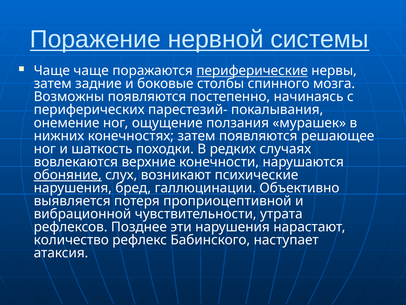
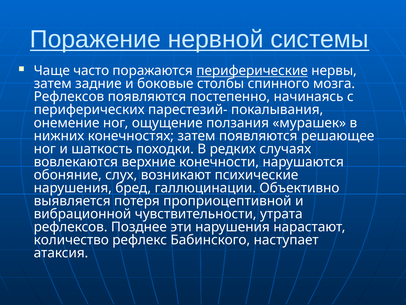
Чаще чаще: чаще -> часто
Возможны at (69, 97): Возможны -> Рефлексов
обоняние underline: present -> none
